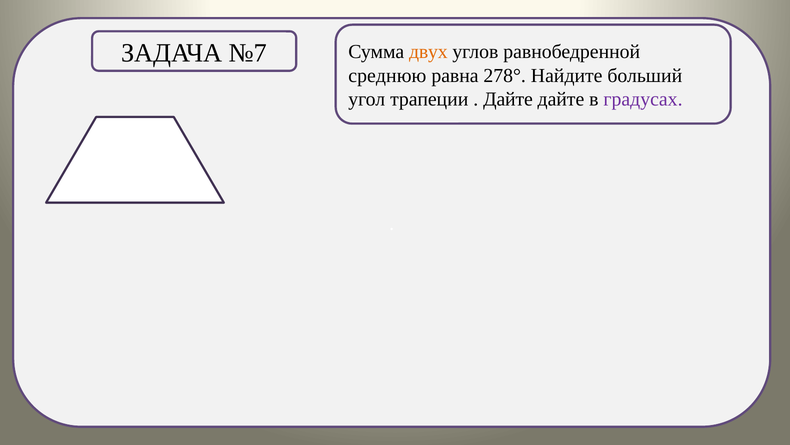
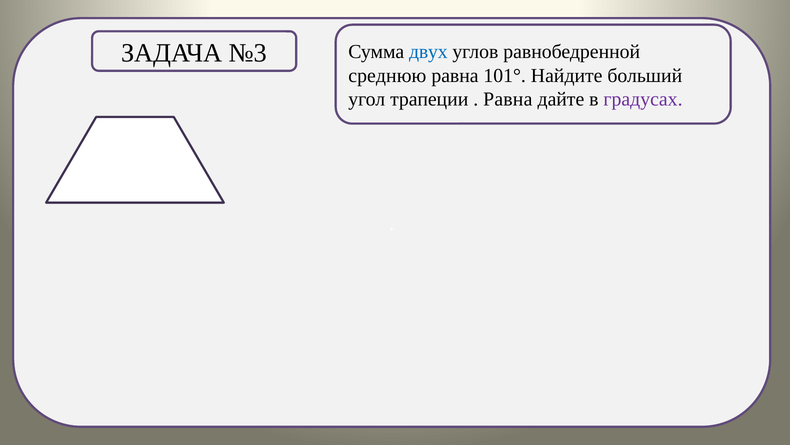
№7: №7 -> №3
двух colour: orange -> blue
278°: 278° -> 101°
Дайте at (508, 99): Дайте -> Равна
